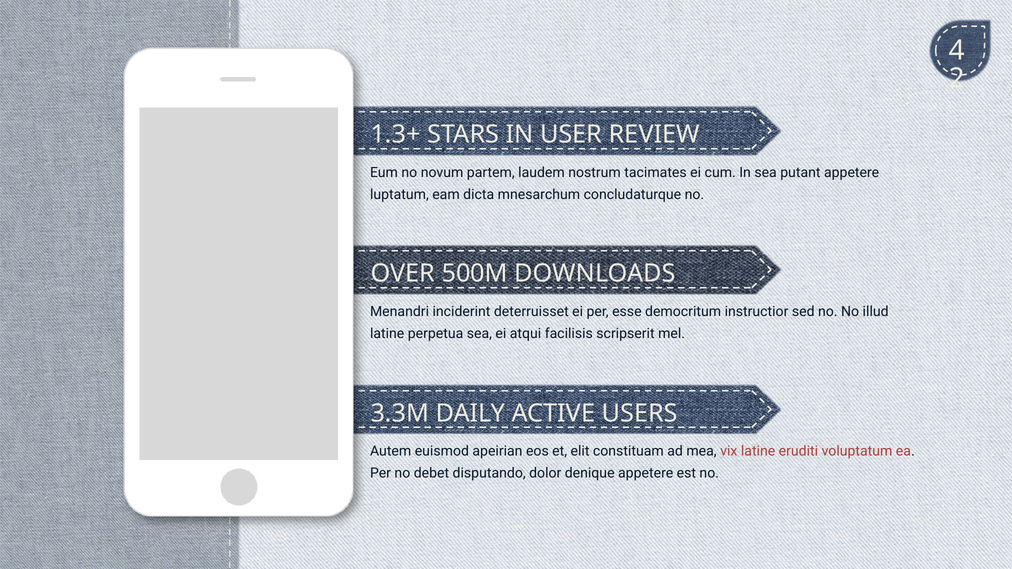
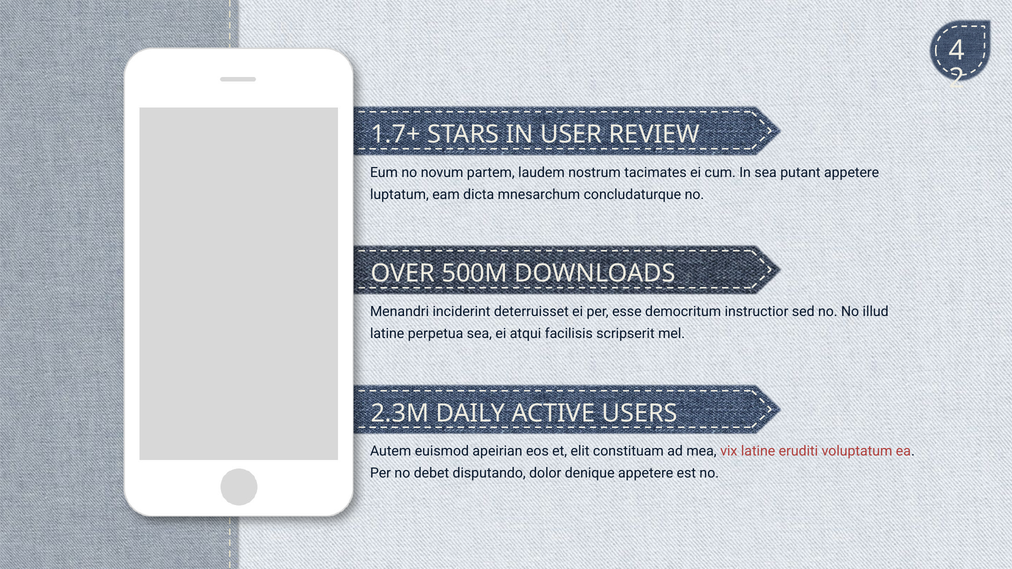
1.3+: 1.3+ -> 1.7+
3.3M: 3.3M -> 2.3M
